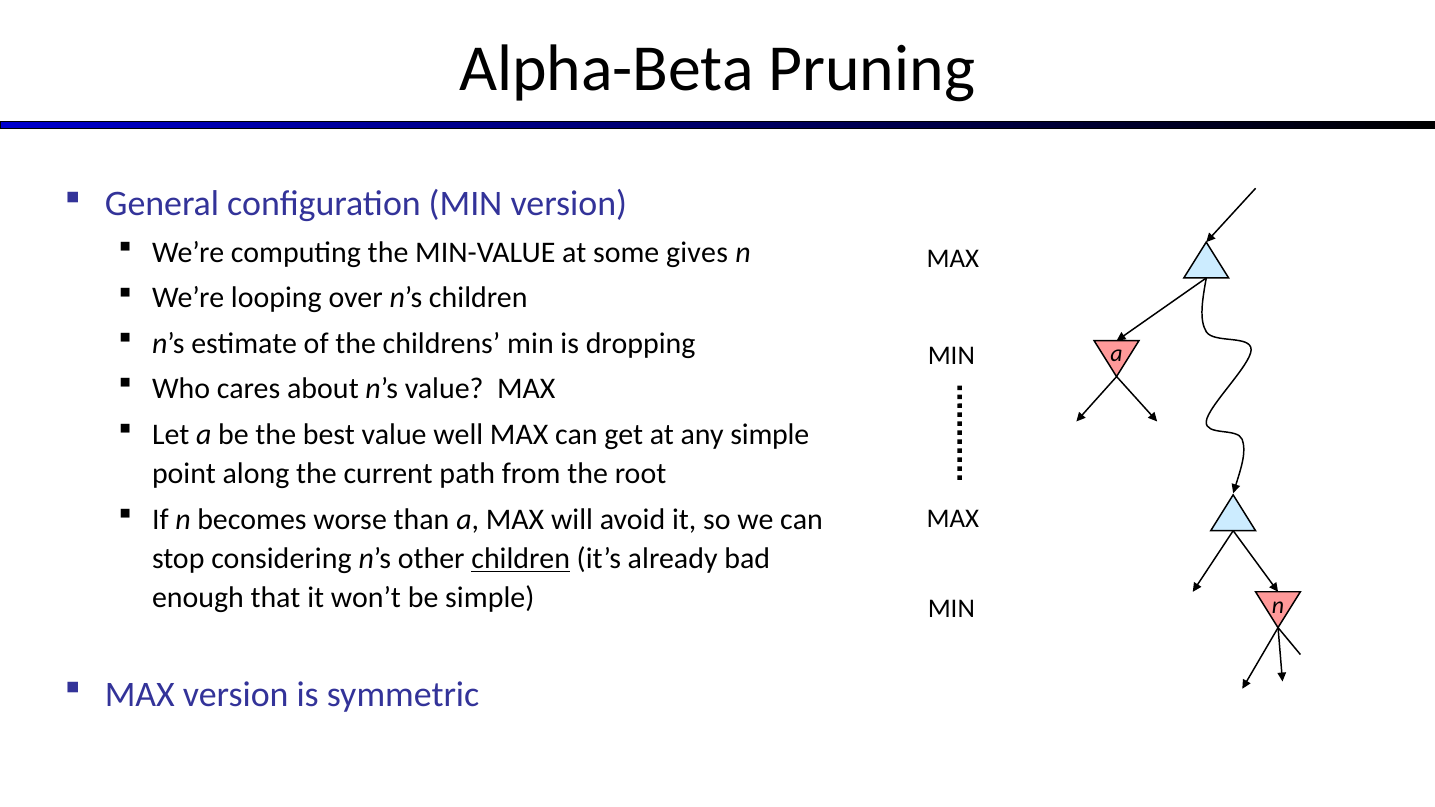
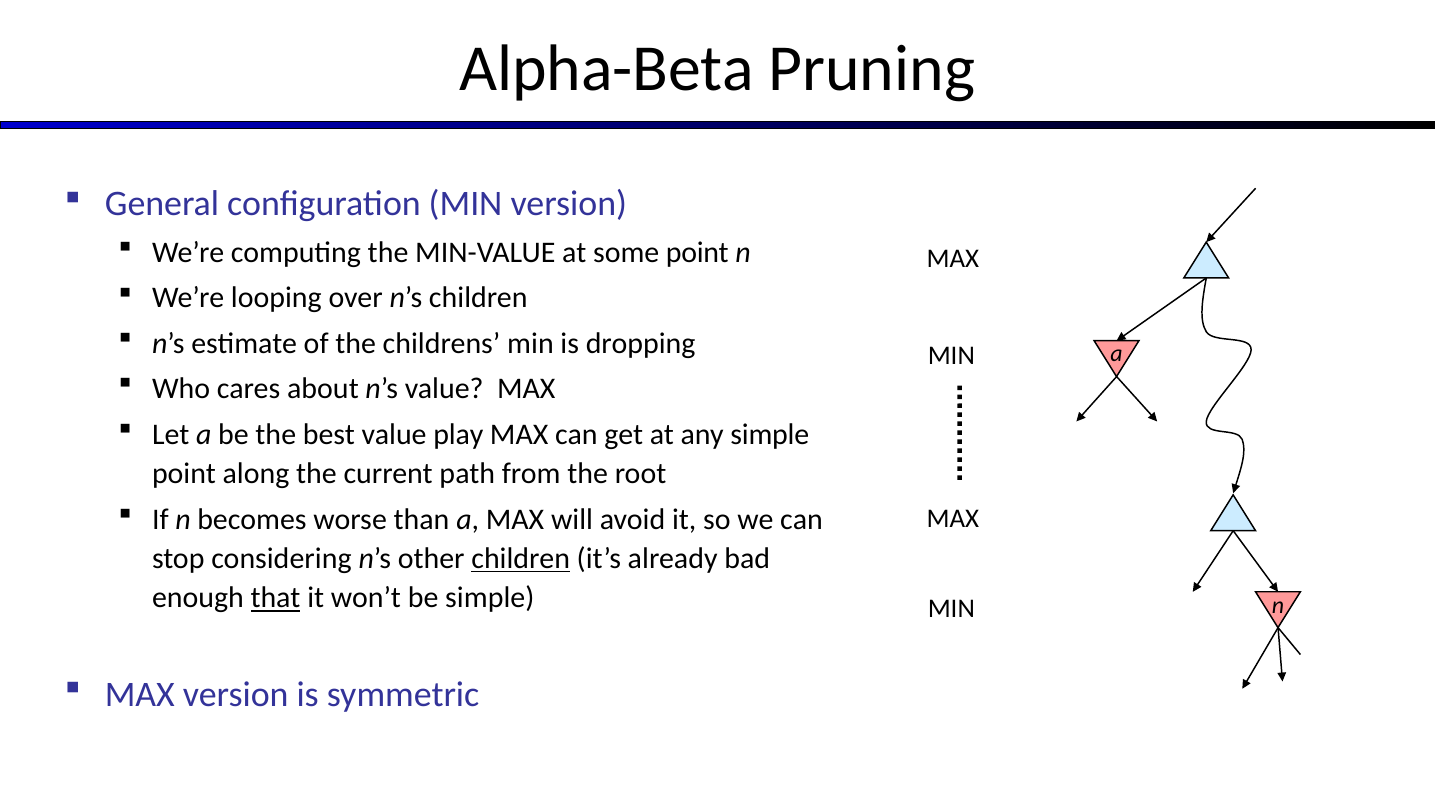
some gives: gives -> point
well: well -> play
that underline: none -> present
